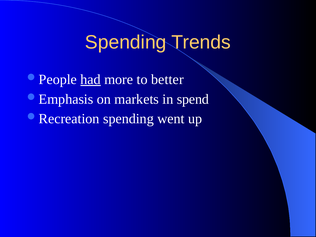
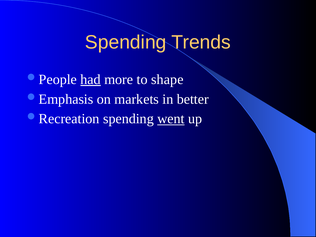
better: better -> shape
spend: spend -> better
went underline: none -> present
